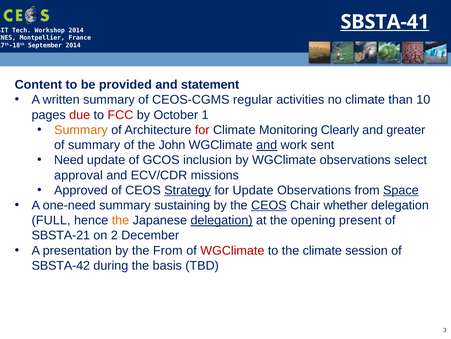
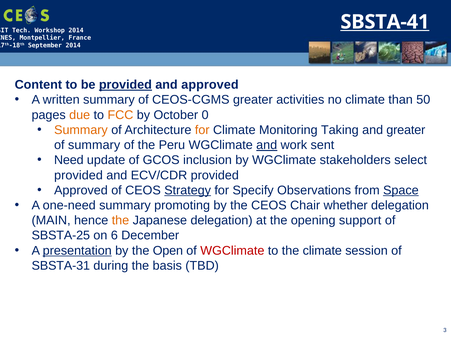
provided at (125, 85) underline: none -> present
and statement: statement -> approved
CEOS-CGMS regular: regular -> greater
10: 10 -> 50
due colour: red -> orange
FCC colour: red -> orange
1: 1 -> 0
for at (202, 130) colour: red -> orange
Clearly: Clearly -> Taking
John: John -> Peru
WGClimate observations: observations -> stakeholders
approval at (79, 175): approval -> provided
ECV/CDR missions: missions -> provided
for Update: Update -> Specify
sustaining: sustaining -> promoting
CEOS at (269, 205) underline: present -> none
FULL: FULL -> MAIN
delegation at (222, 220) underline: present -> none
present: present -> support
SBSTA-21: SBSTA-21 -> SBSTA-25
2: 2 -> 6
presentation underline: none -> present
the From: From -> Open
SBSTA-42: SBSTA-42 -> SBSTA-31
